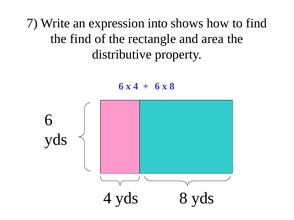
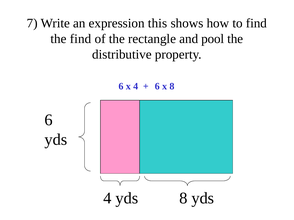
into: into -> this
area: area -> pool
